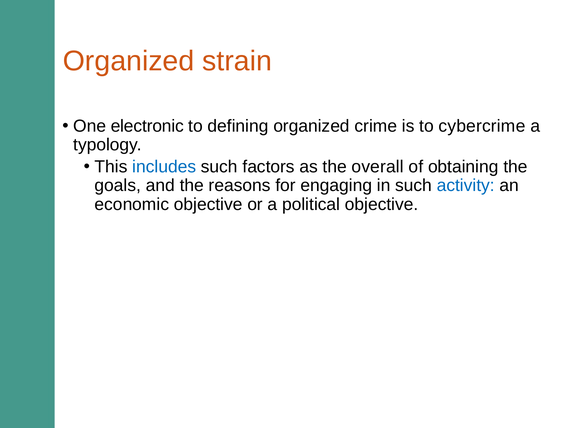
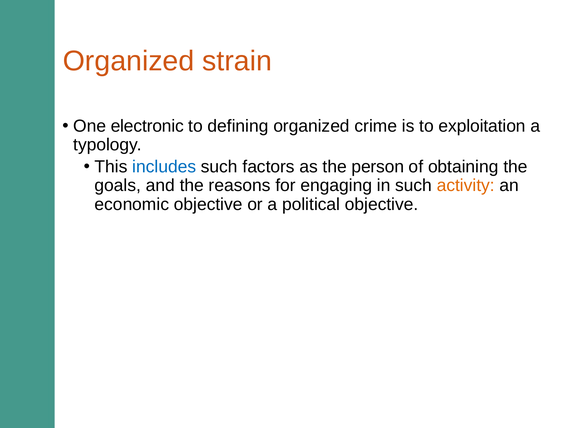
cybercrime: cybercrime -> exploitation
overall: overall -> person
activity colour: blue -> orange
